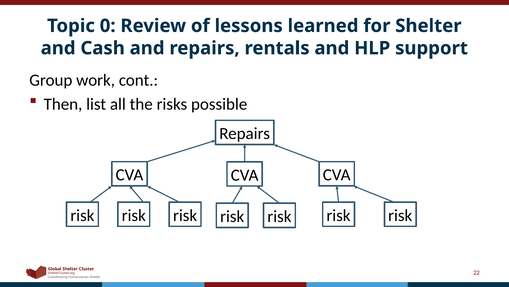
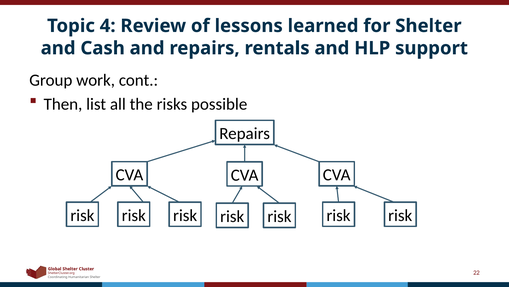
0: 0 -> 4
